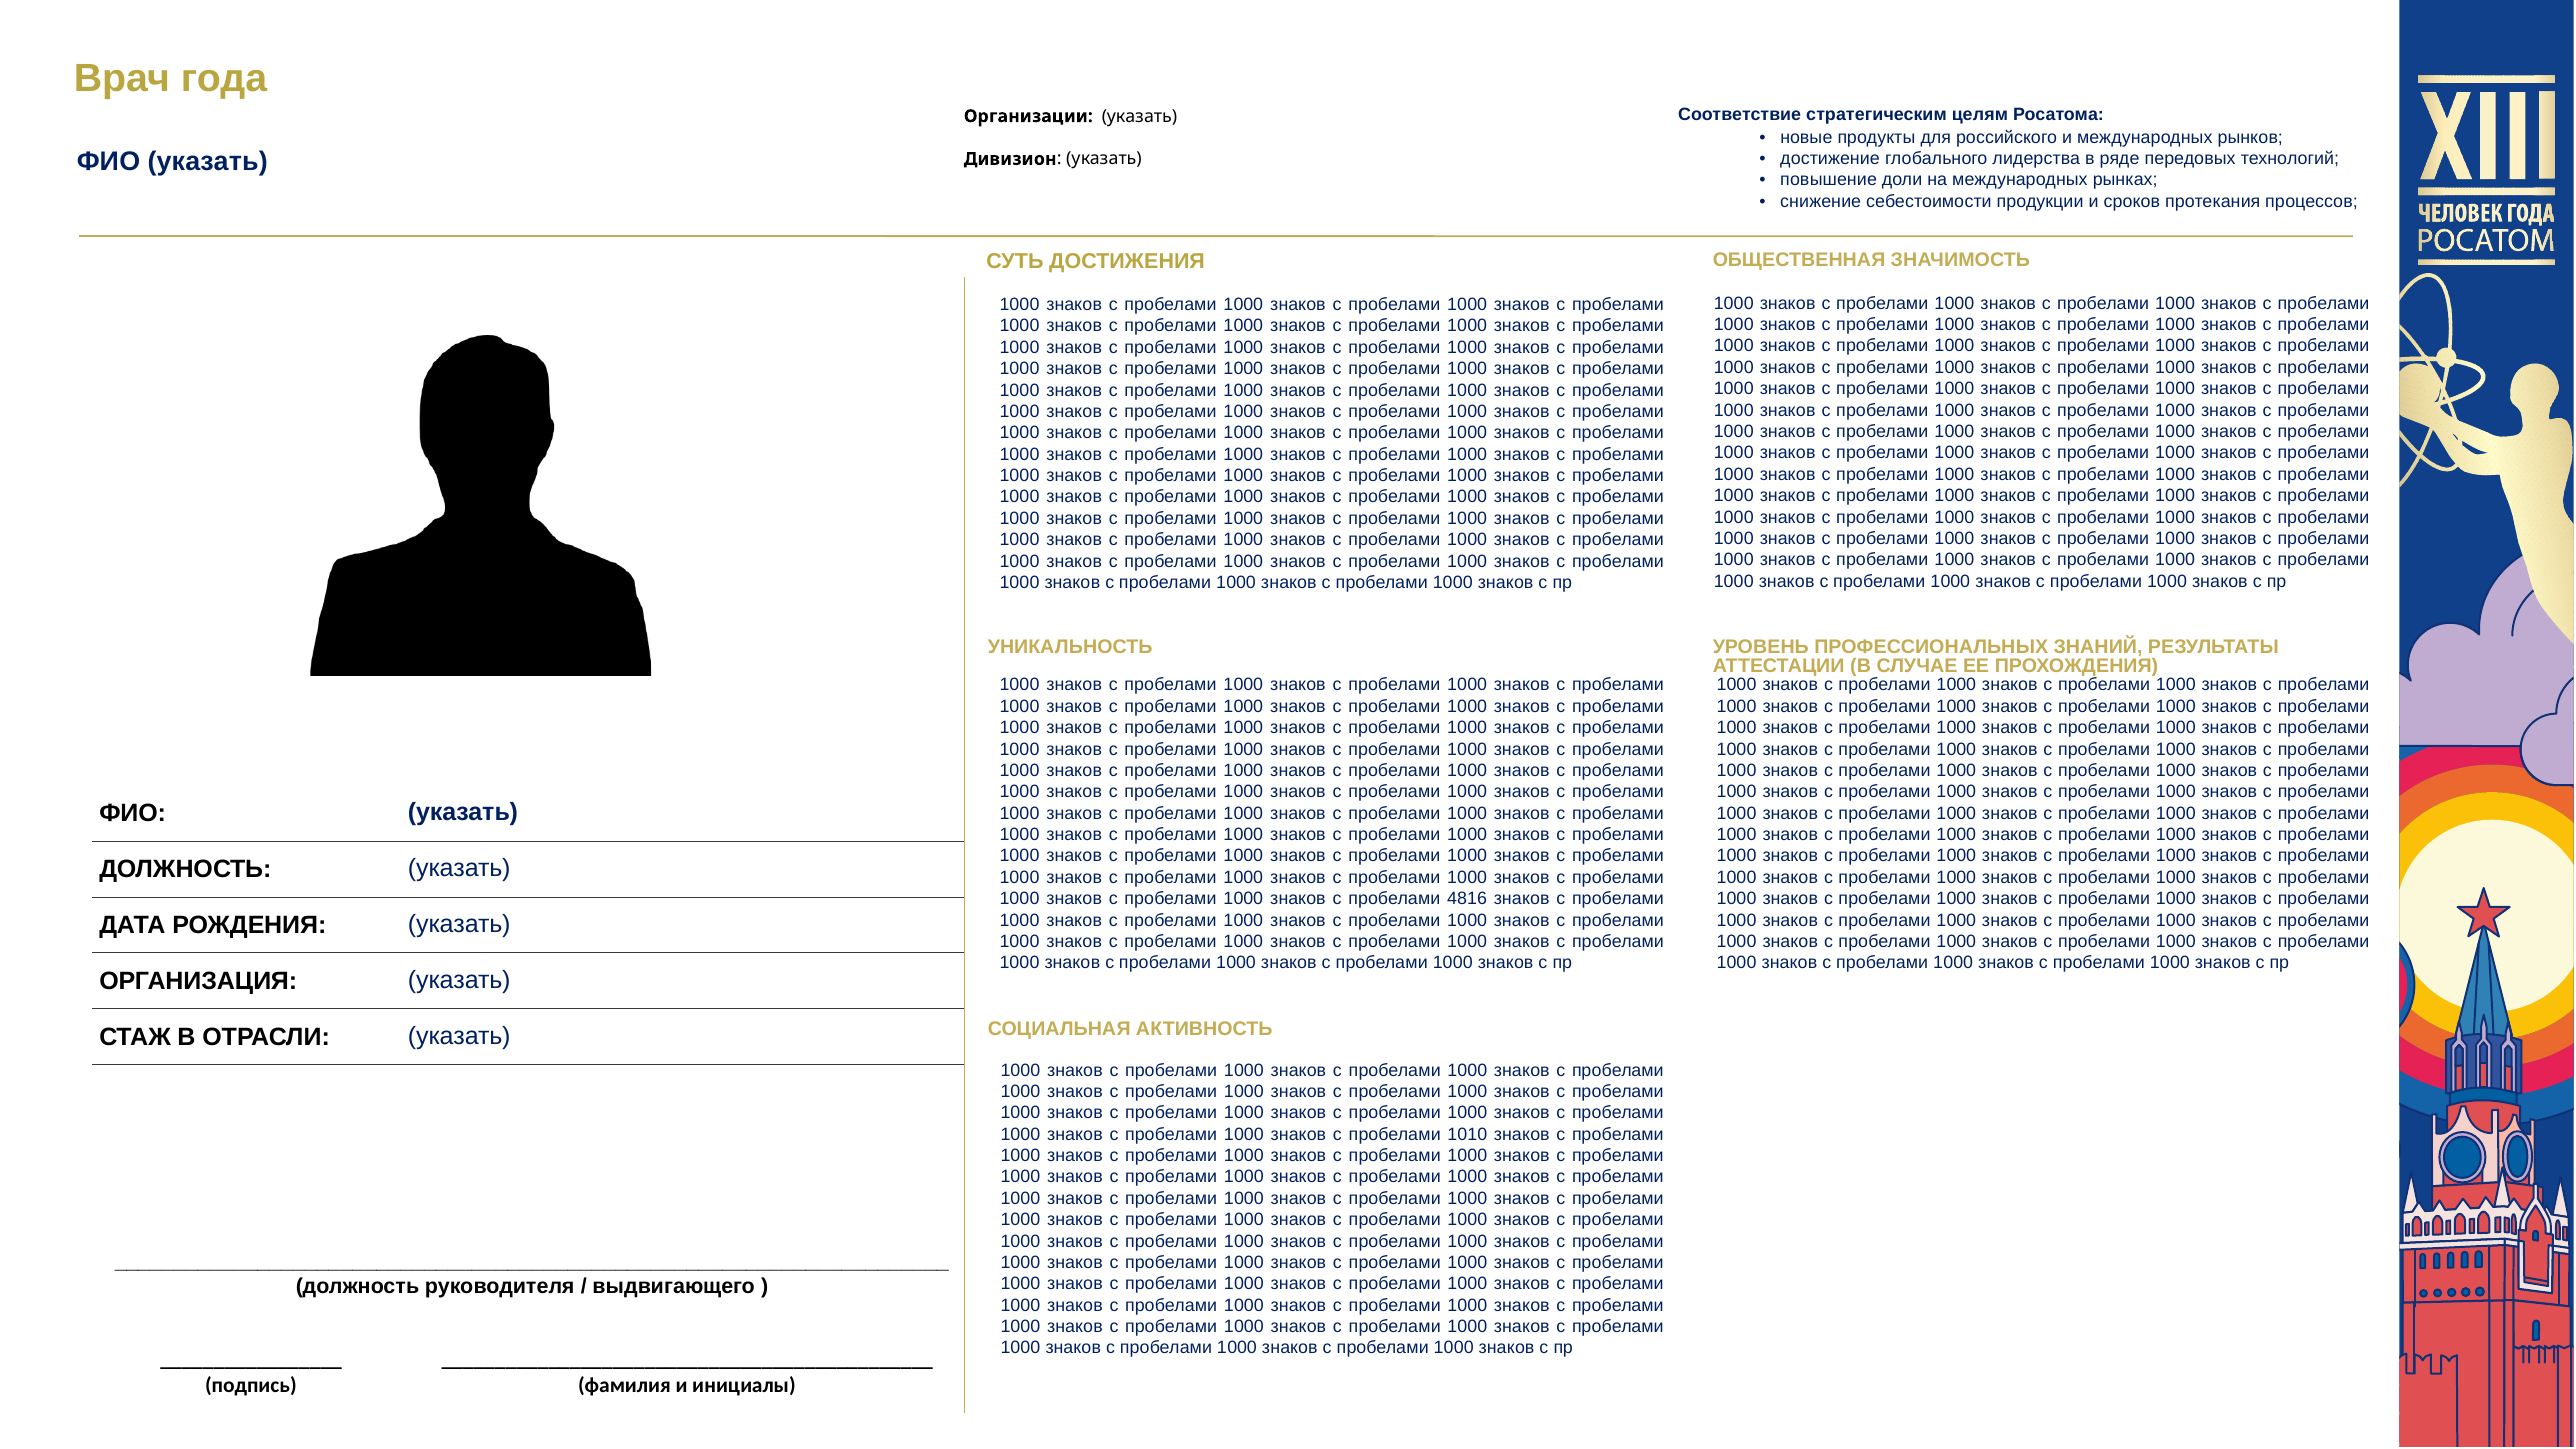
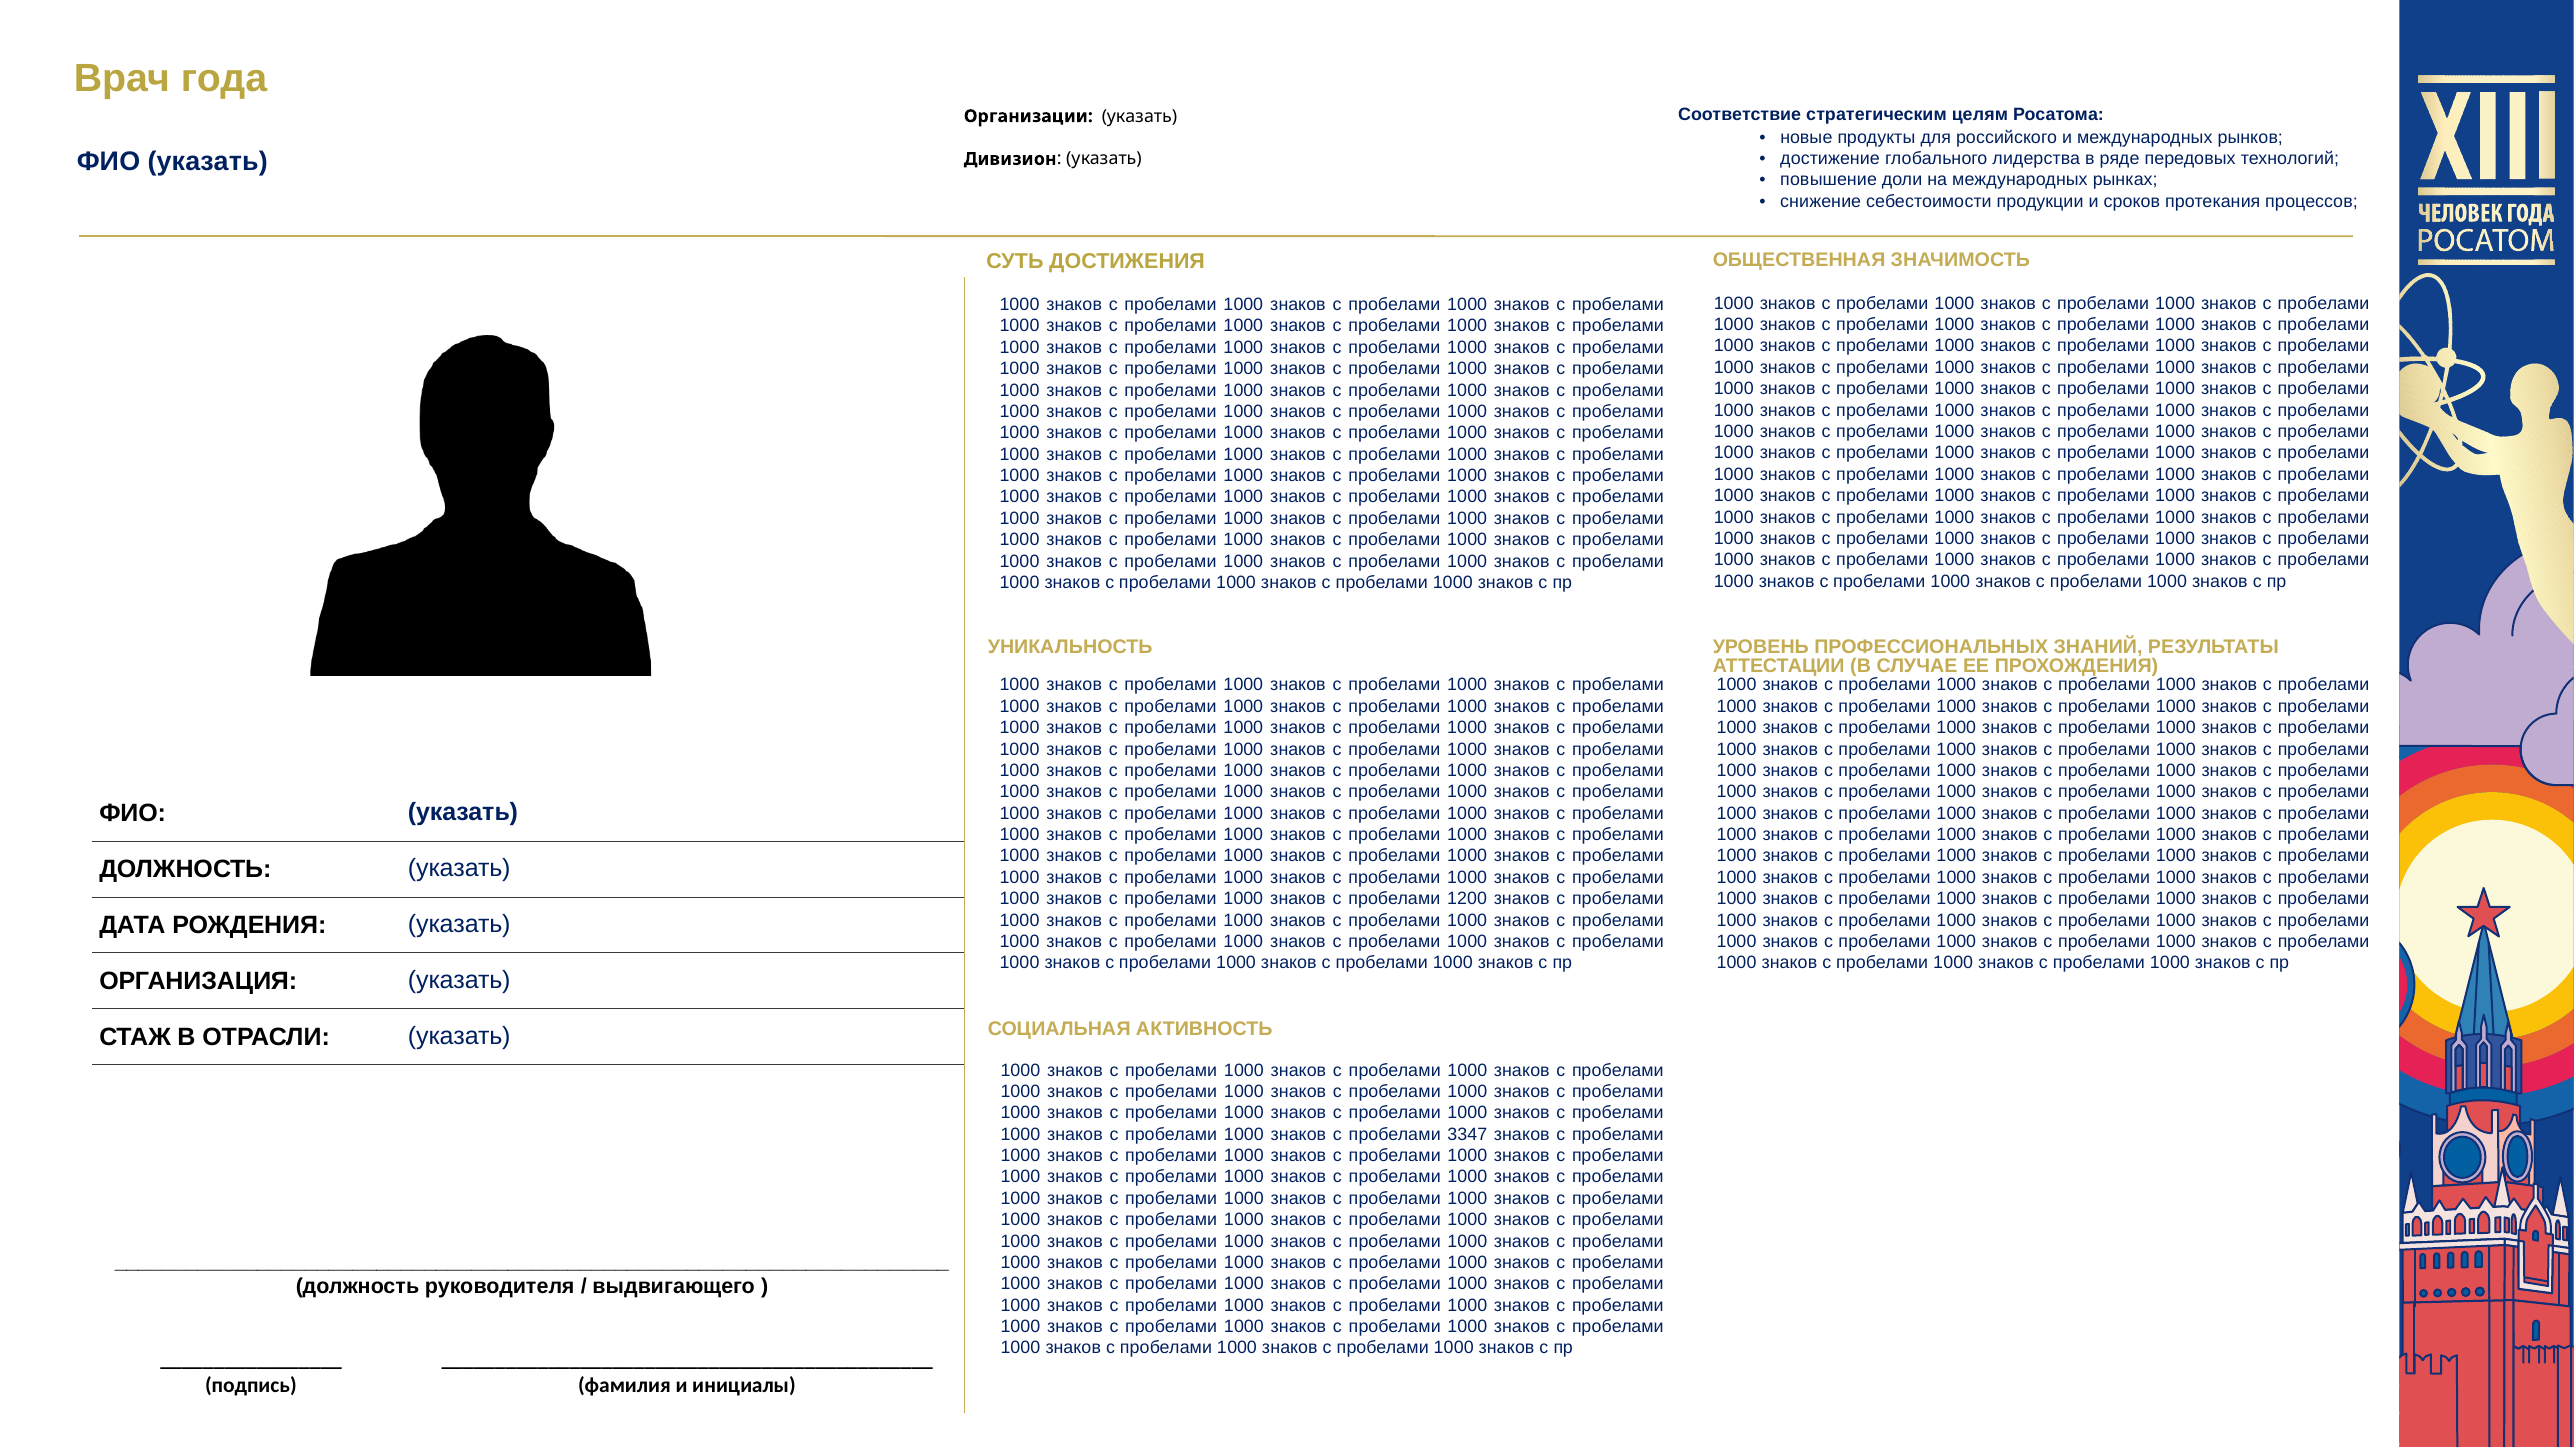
4816: 4816 -> 1200
1010: 1010 -> 3347
